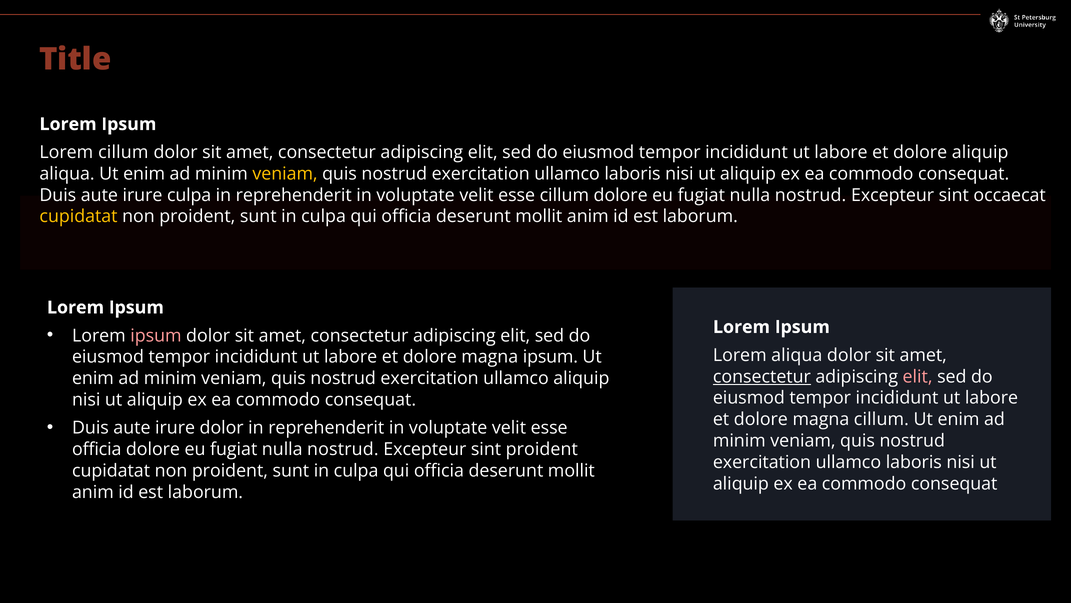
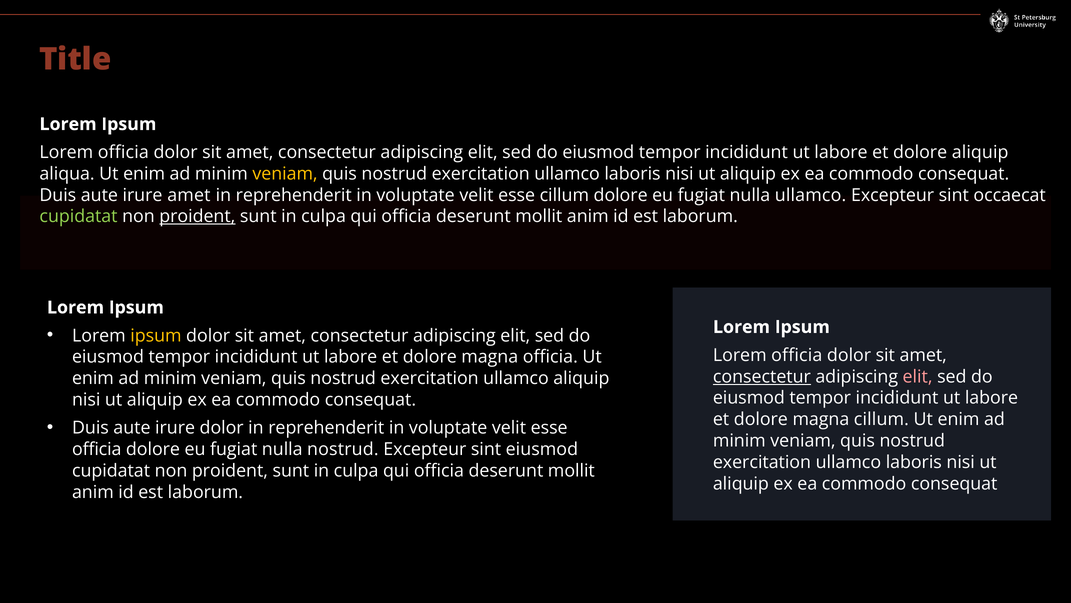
cillum at (123, 152): cillum -> officia
irure culpa: culpa -> amet
nostrud at (811, 195): nostrud -> ullamco
cupidatat at (79, 216) colour: yellow -> light green
proident at (197, 216) underline: none -> present
ipsum at (156, 335) colour: pink -> yellow
aliqua at (797, 355): aliqua -> officia
magna ipsum: ipsum -> officia
sint proident: proident -> eiusmod
